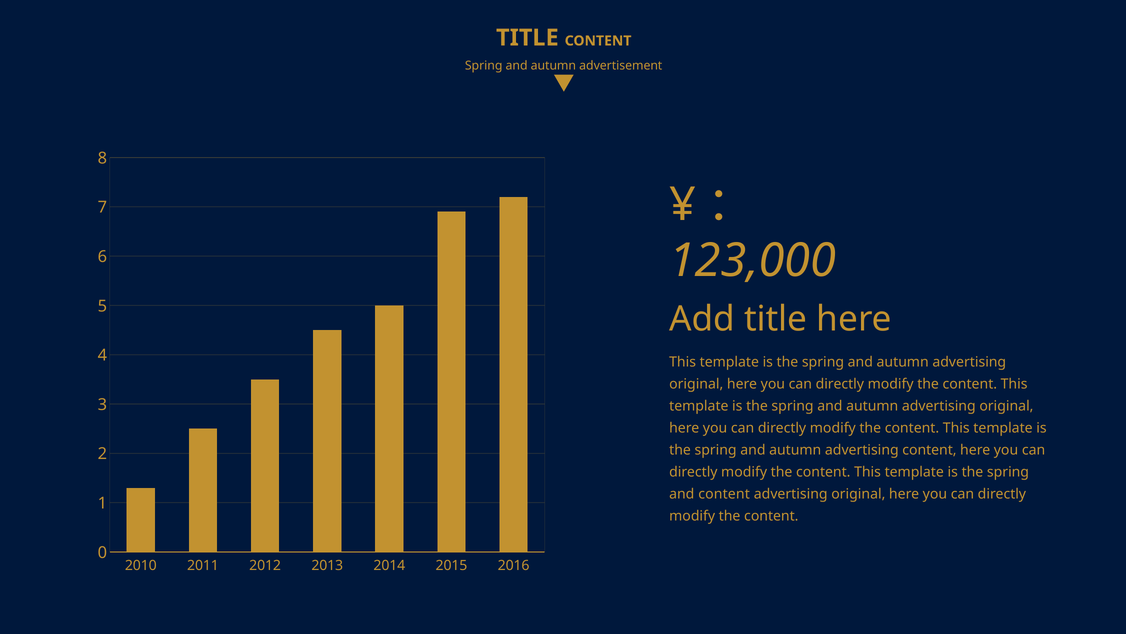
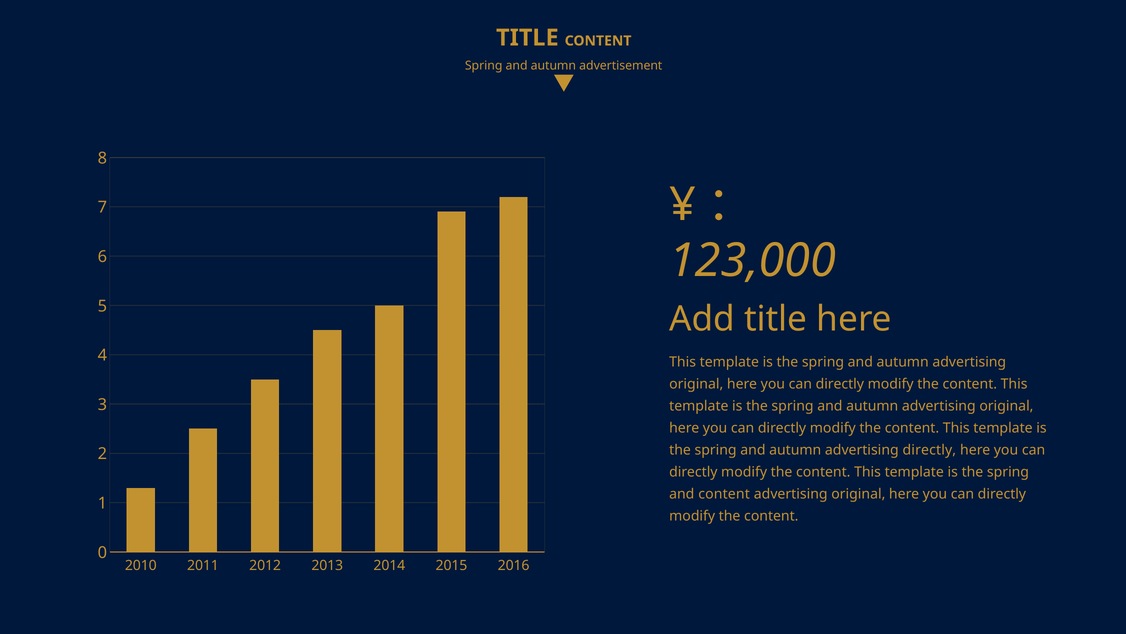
advertising content: content -> directly
